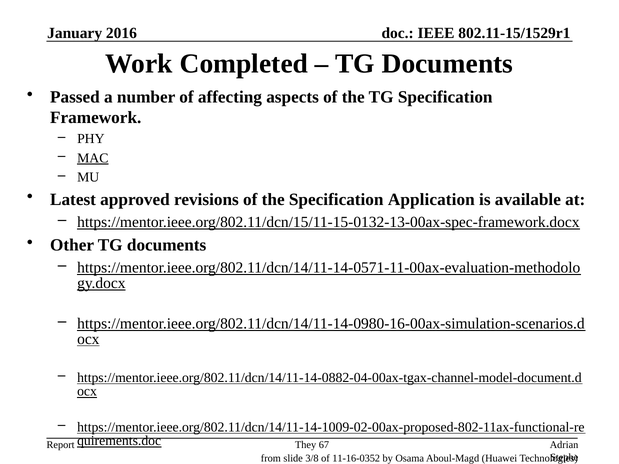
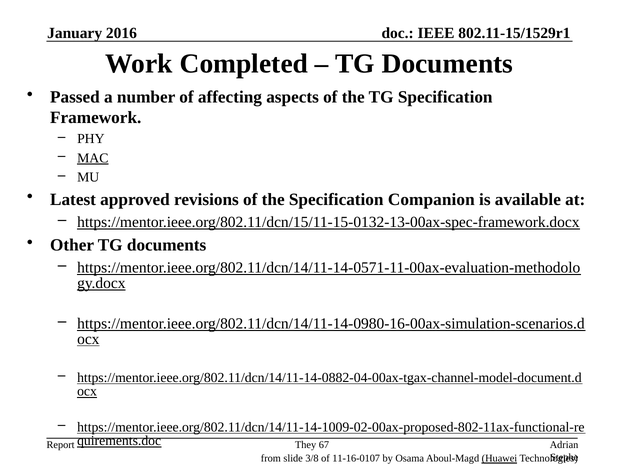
Application: Application -> Companion
11-16-0352: 11-16-0352 -> 11-16-0107
Huawei underline: none -> present
